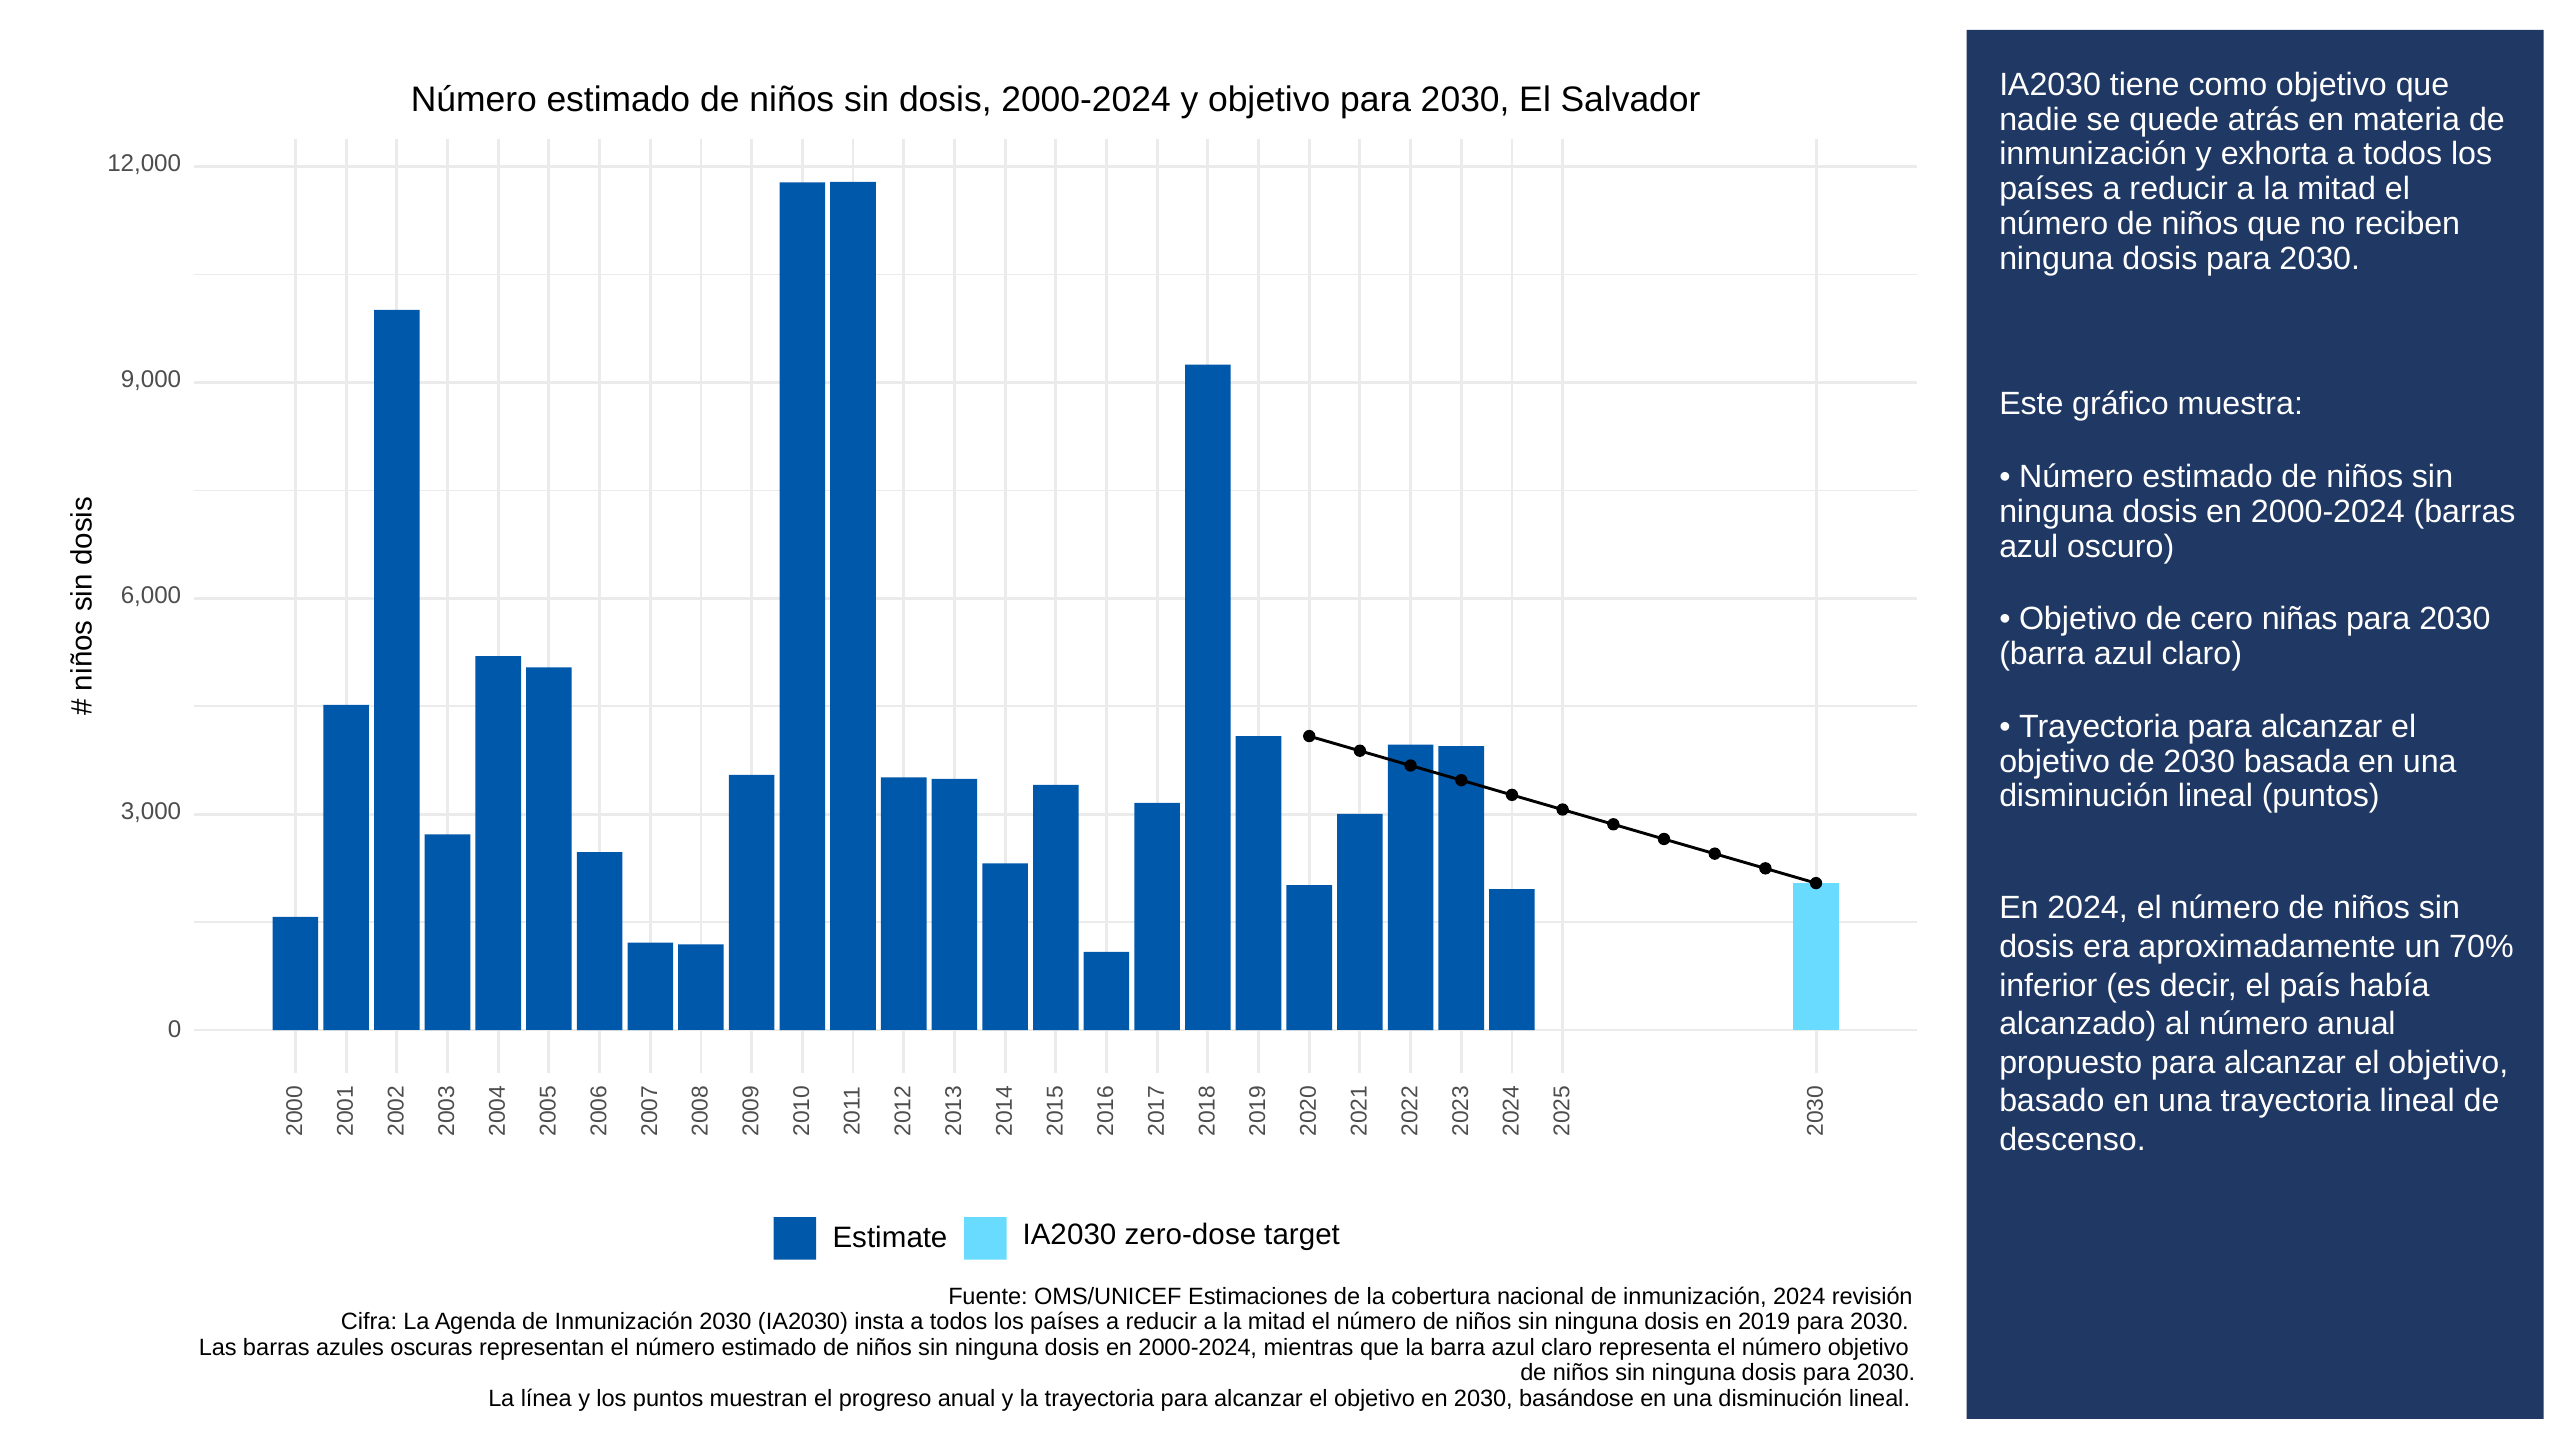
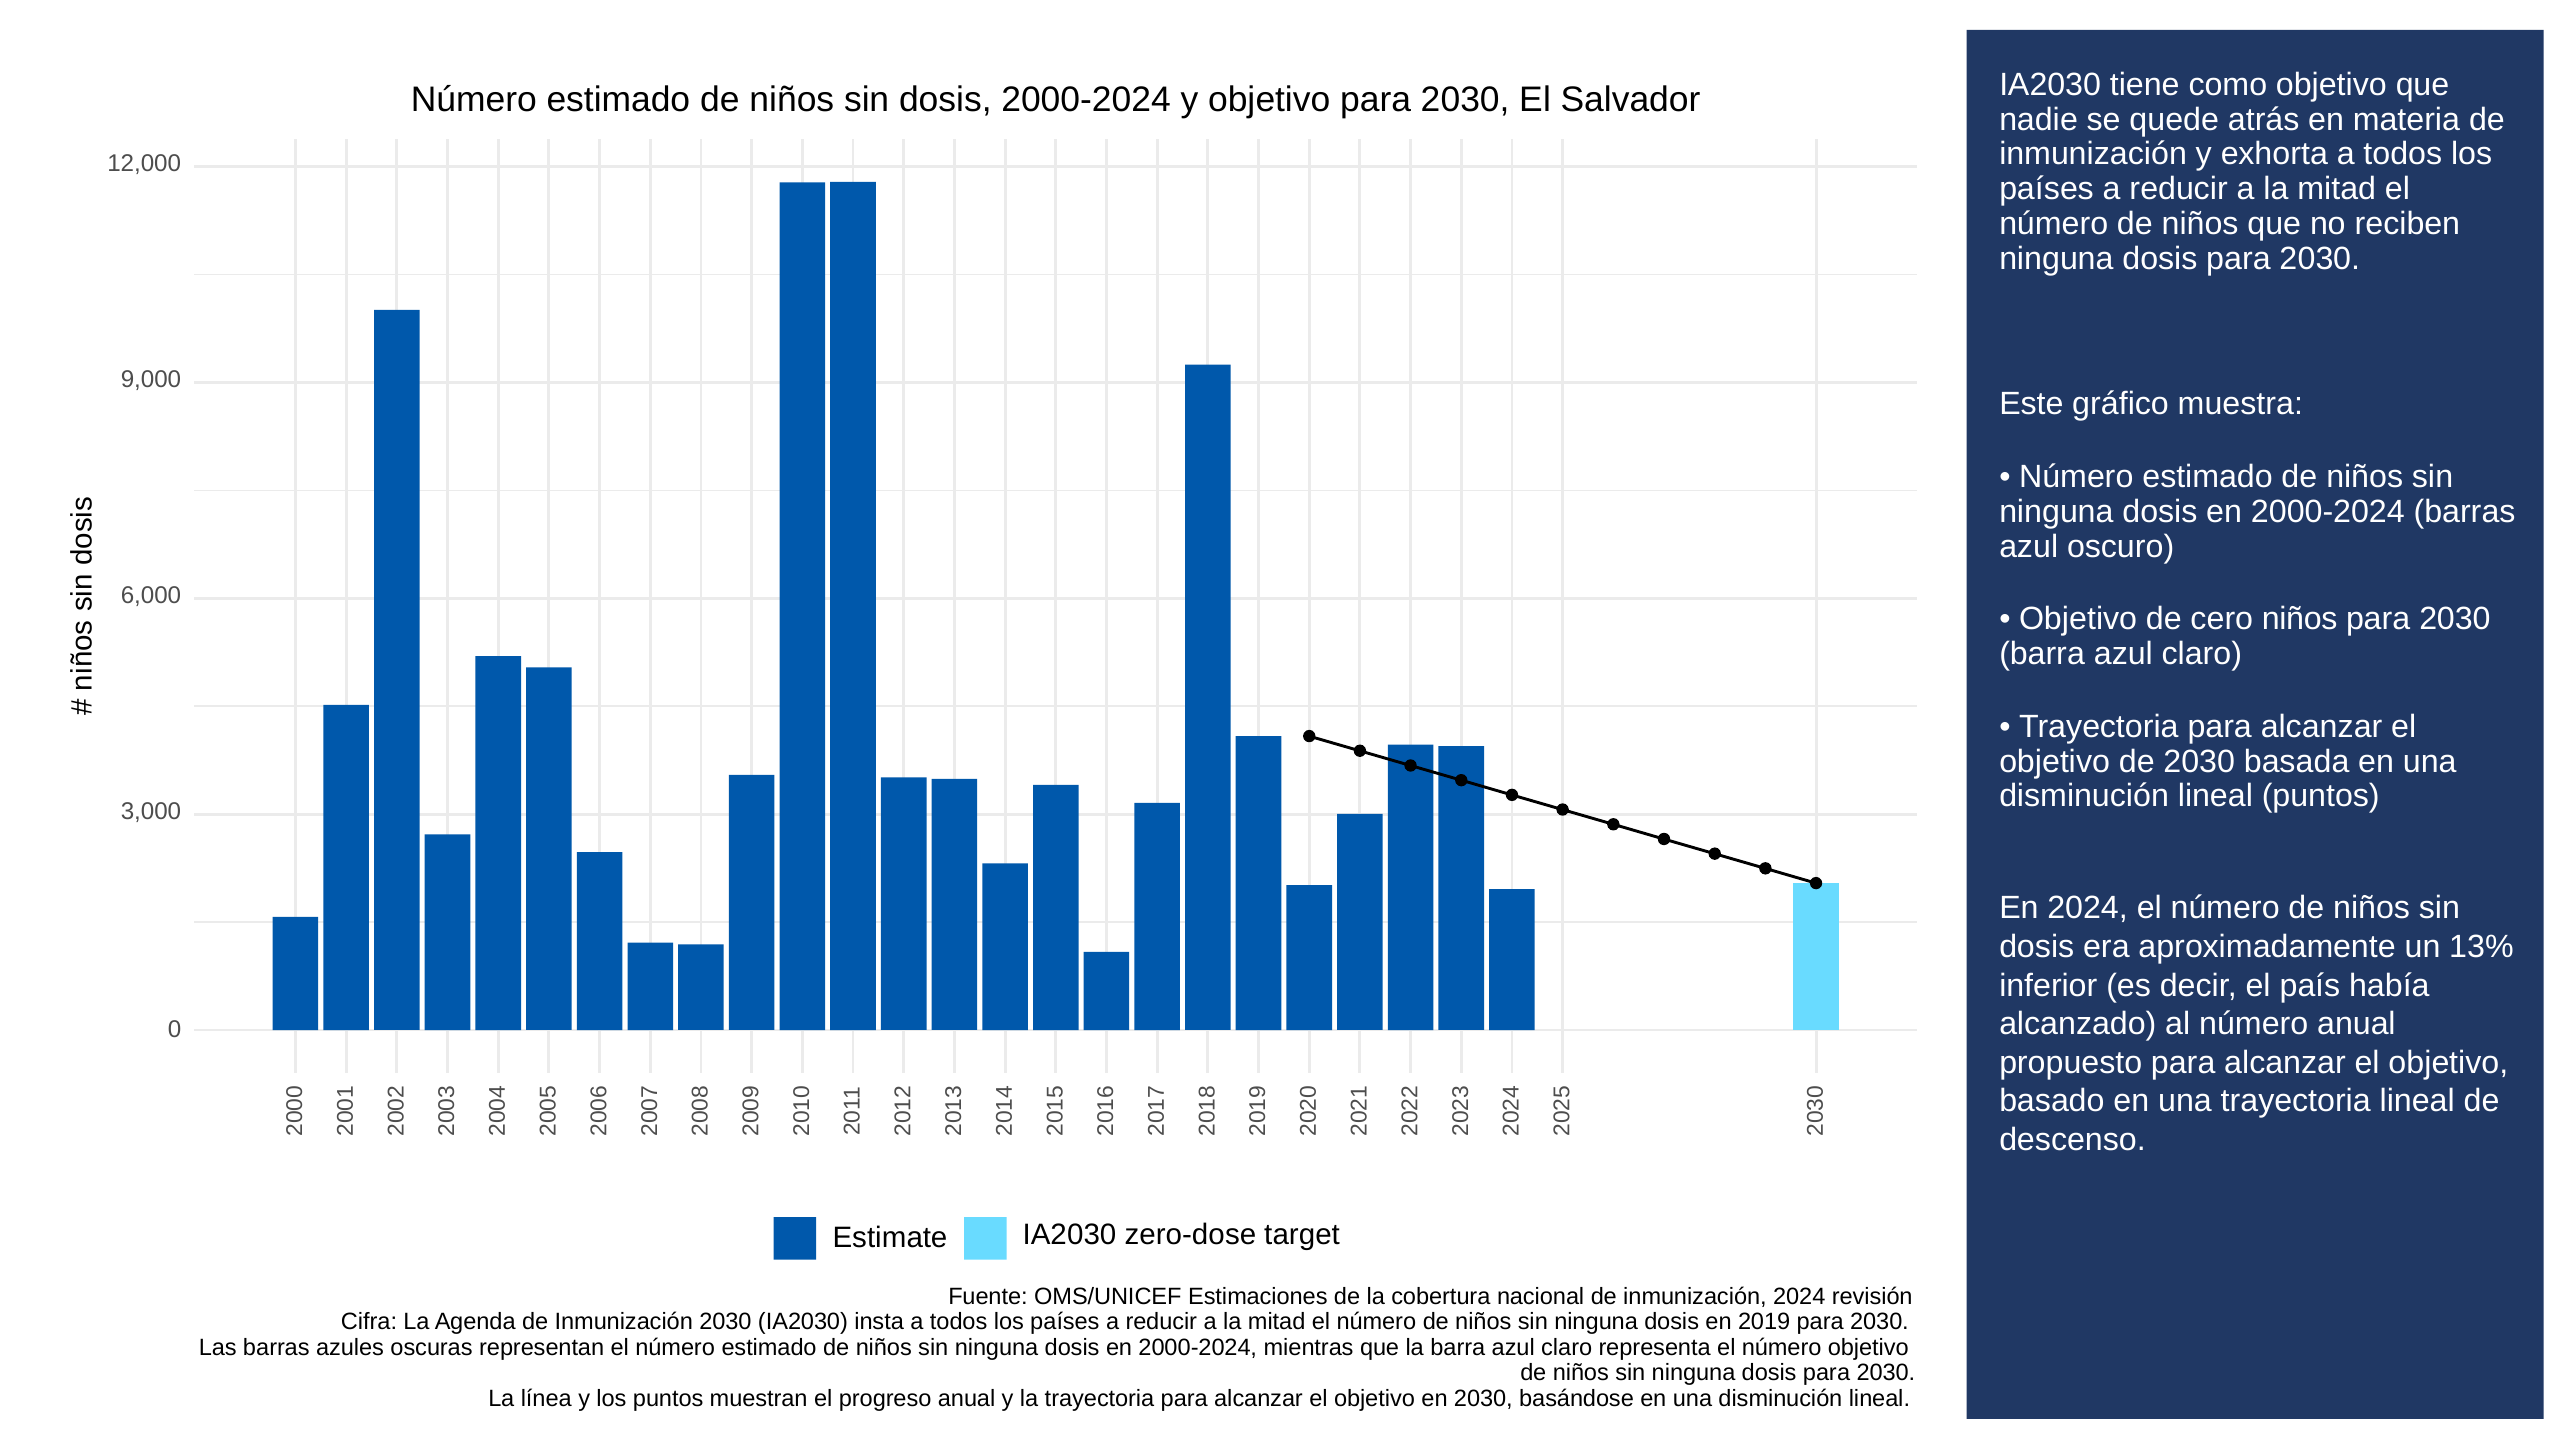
cero niñas: niñas -> niños
70%: 70% -> 13%
